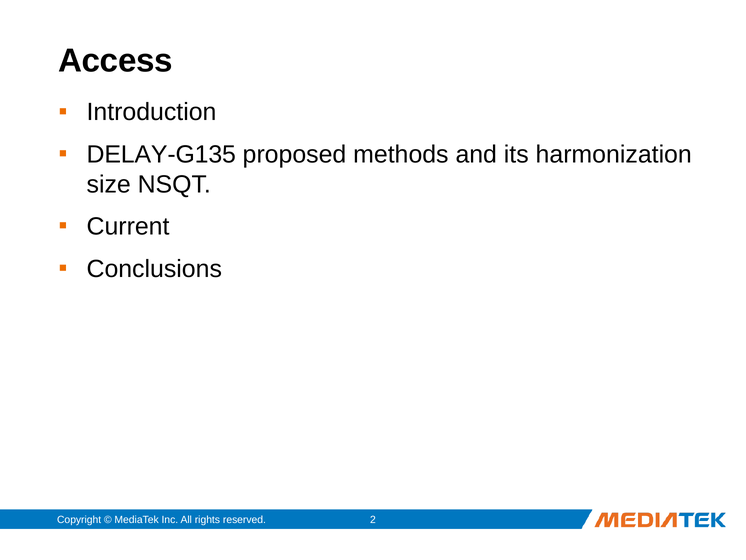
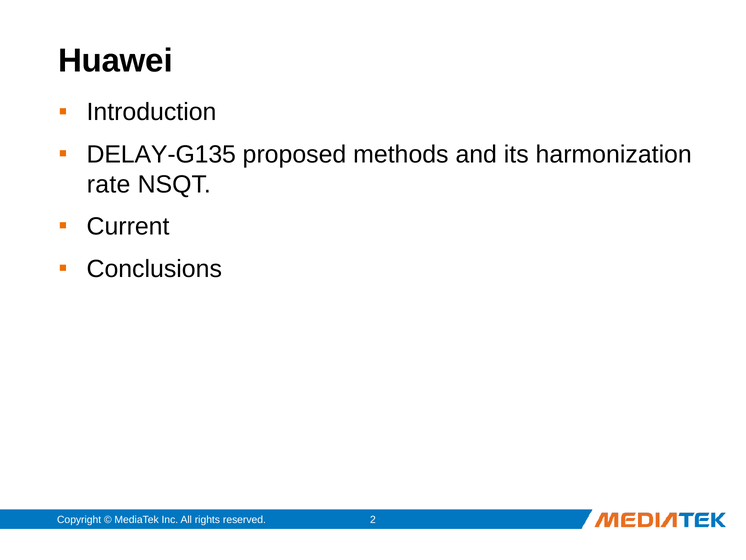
Access: Access -> Huawei
size: size -> rate
